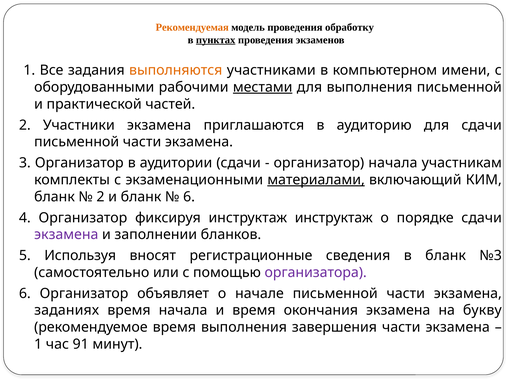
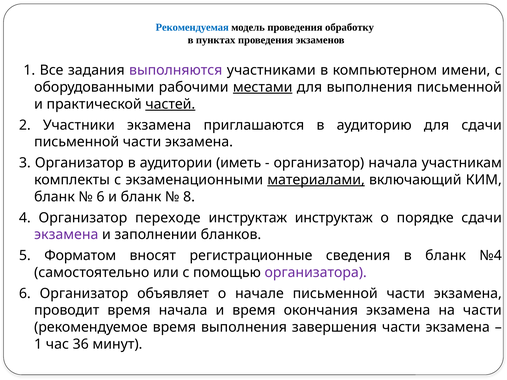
Рекомендуемая colour: orange -> blue
пунктах underline: present -> none
выполняются colour: orange -> purple
частей underline: none -> present
аудитории сдачи: сдачи -> иметь
2 at (101, 197): 2 -> 6
6 at (189, 197): 6 -> 8
фиксируя: фиксируя -> переходе
Используя: Используя -> Форматом
№3: №3 -> №4
заданиях: заданиях -> проводит
на букву: букву -> части
91: 91 -> 36
